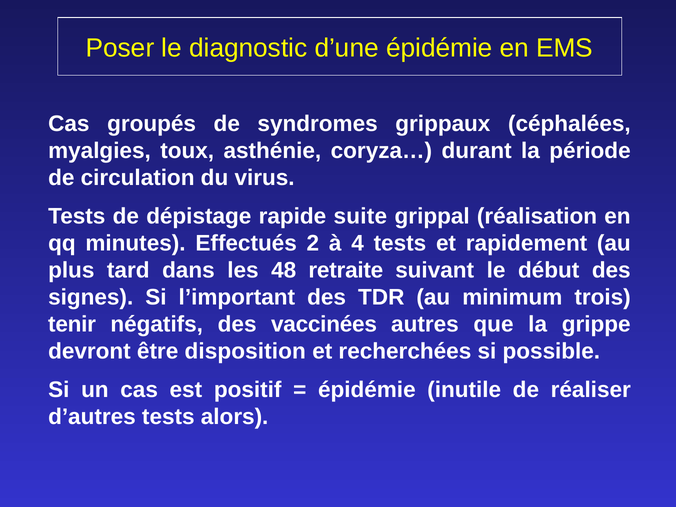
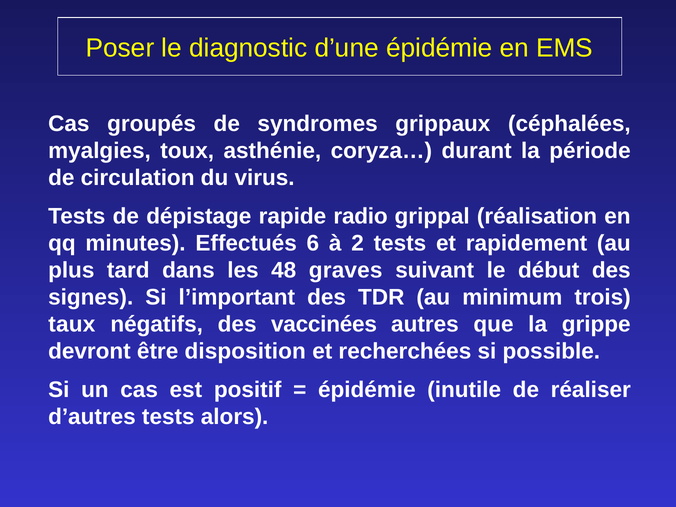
suite: suite -> radio
2: 2 -> 6
4: 4 -> 2
retraite: retraite -> graves
tenir: tenir -> taux
